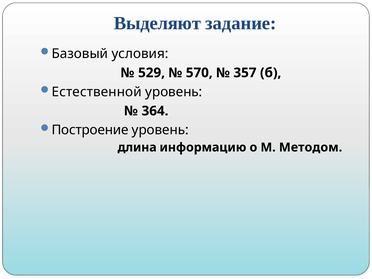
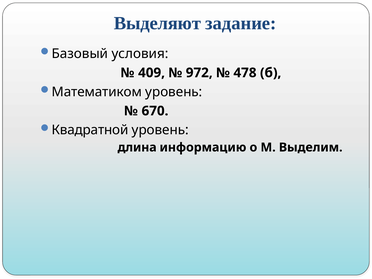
529: 529 -> 409
570: 570 -> 972
357: 357 -> 478
Естественной: Естественной -> Математиком
364: 364 -> 670
Построение: Построение -> Квадратной
Методом: Методом -> Выделим
